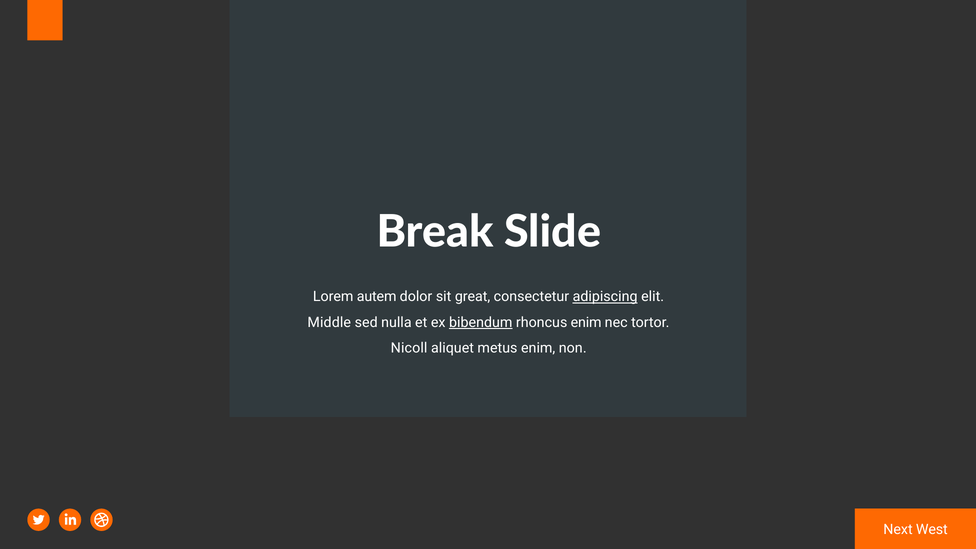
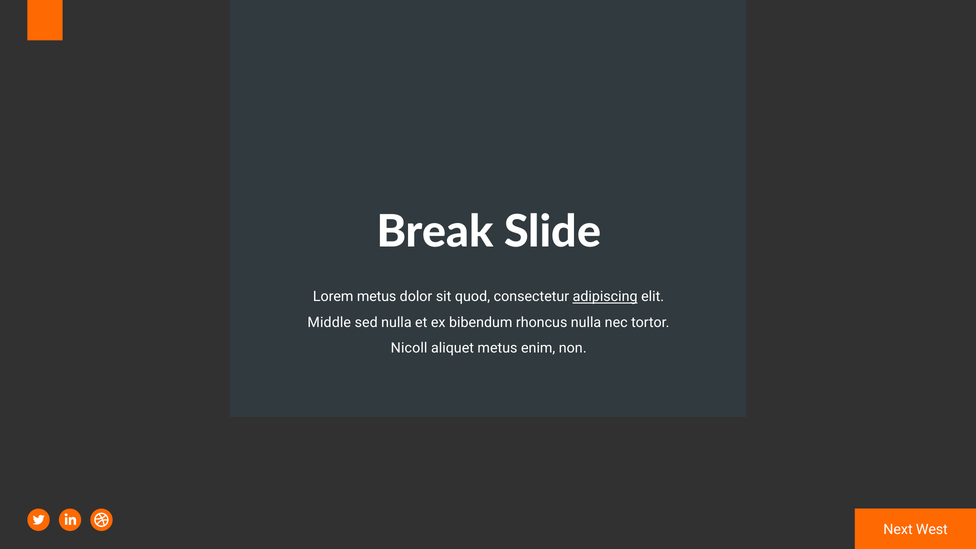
Lorem autem: autem -> metus
great: great -> quod
bibendum underline: present -> none
rhoncus enim: enim -> nulla
